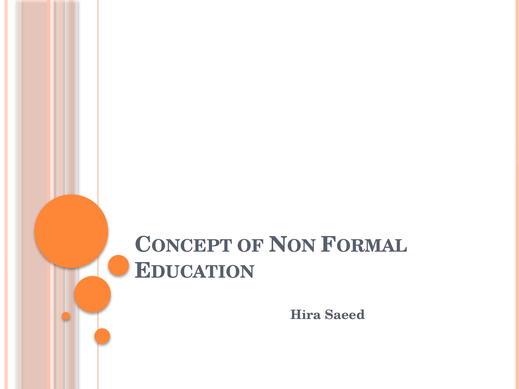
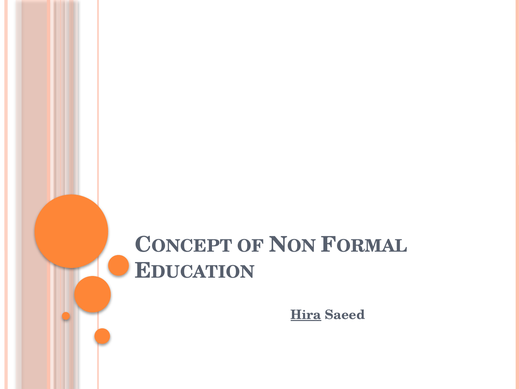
Hira underline: none -> present
